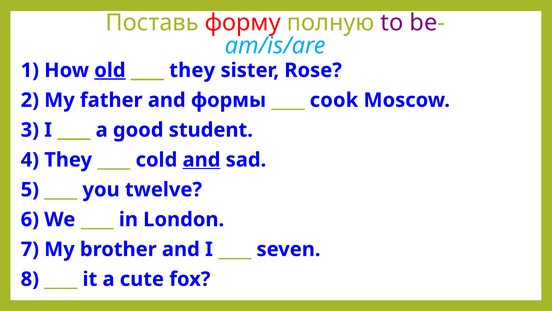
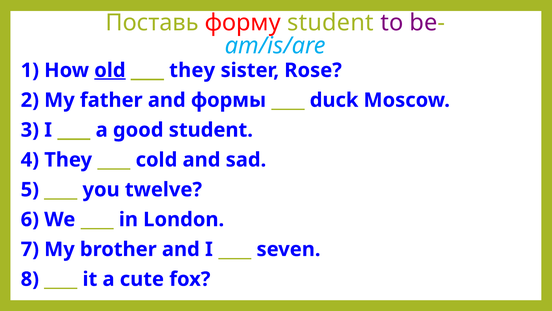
форму полную: полную -> student
cook: cook -> duck
and at (202, 160) underline: present -> none
